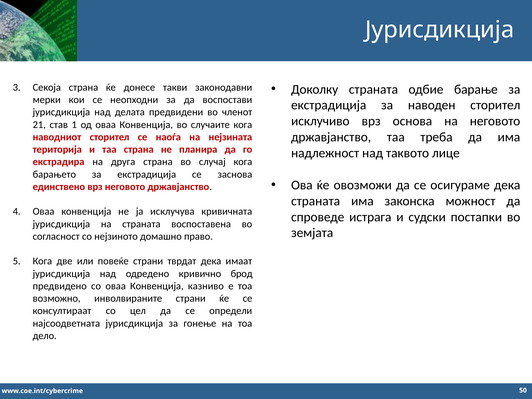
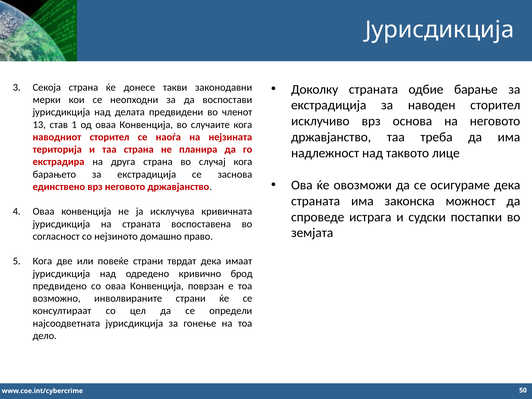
21: 21 -> 13
казниво: казниво -> поврзан
